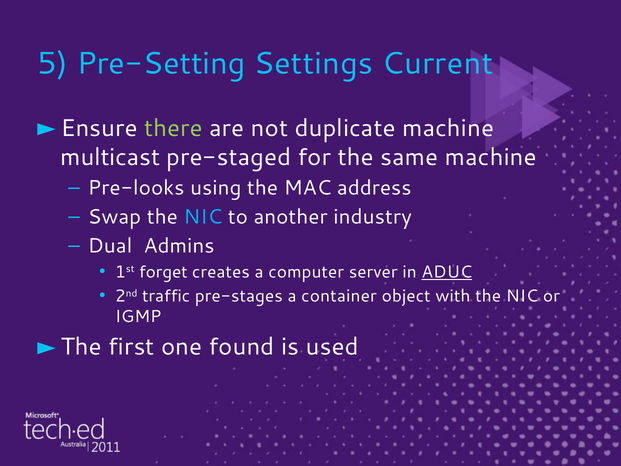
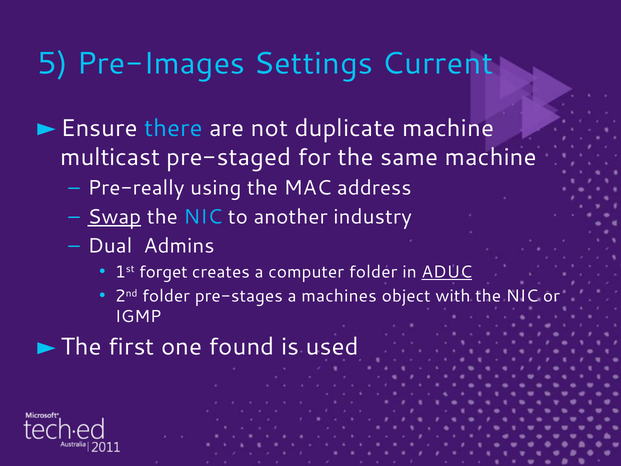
Pre-Setting: Pre-Setting -> Pre-Images
there colour: light green -> light blue
Pre-looks: Pre-looks -> Pre-really
Swap underline: none -> present
computer server: server -> folder
2nd traffic: traffic -> folder
container: container -> machines
